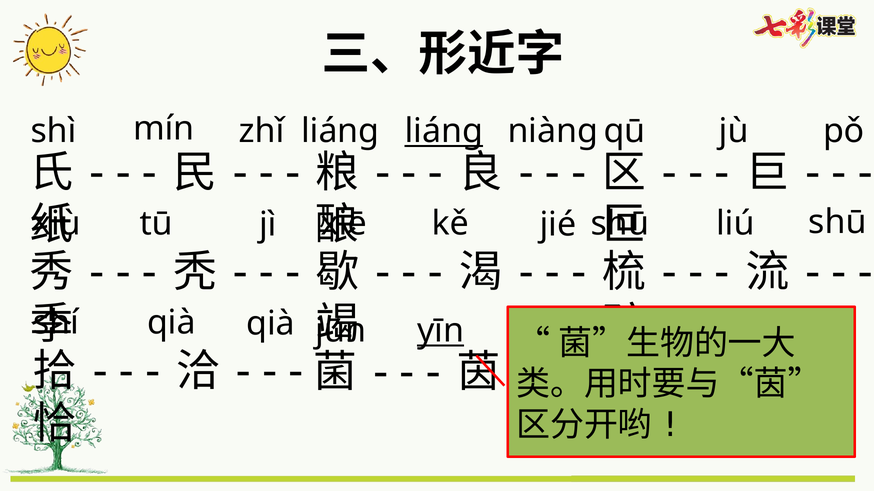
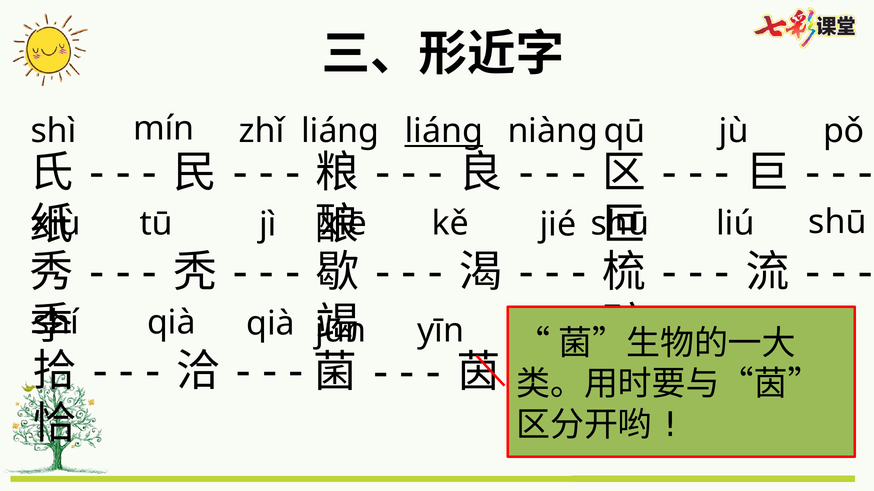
yīn underline: present -> none
